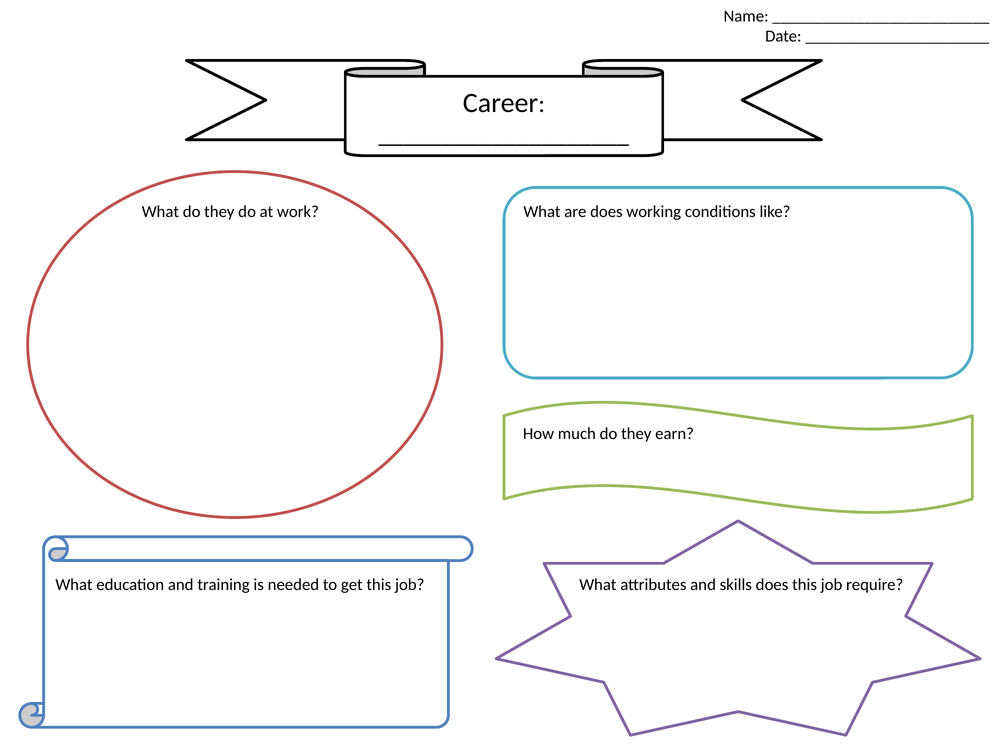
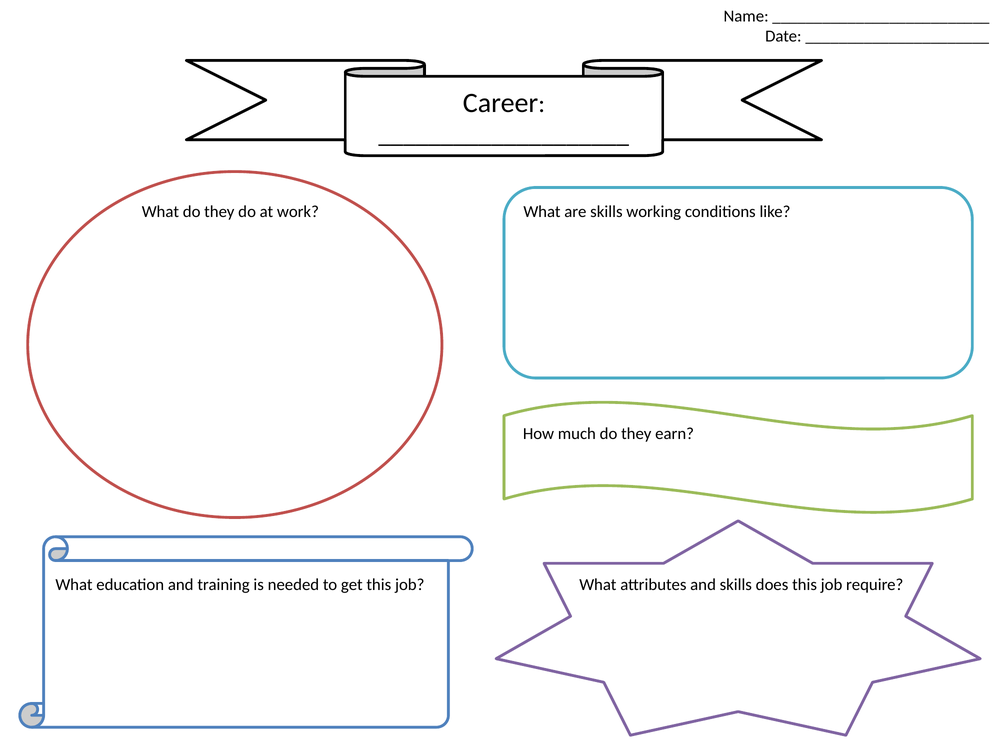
are does: does -> skills
